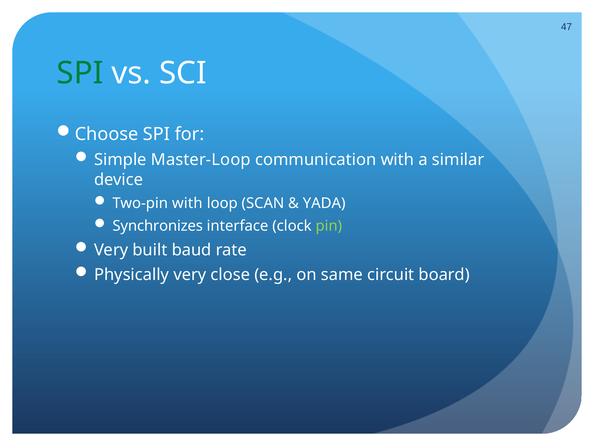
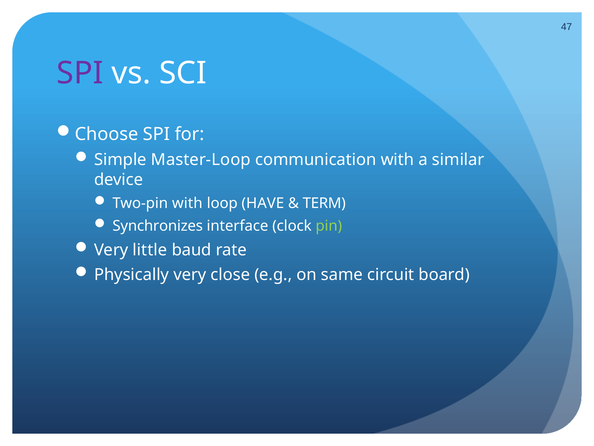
SPI at (80, 73) colour: green -> purple
SCAN: SCAN -> HAVE
YADA: YADA -> TERM
built: built -> little
